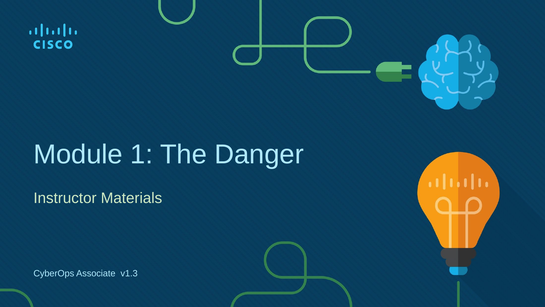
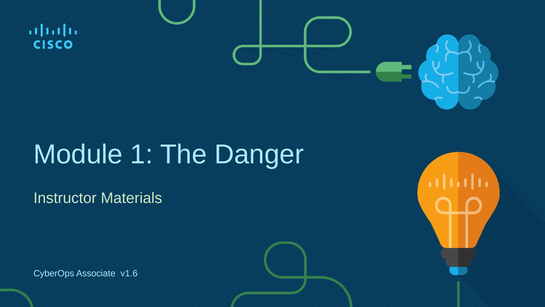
v1.3: v1.3 -> v1.6
